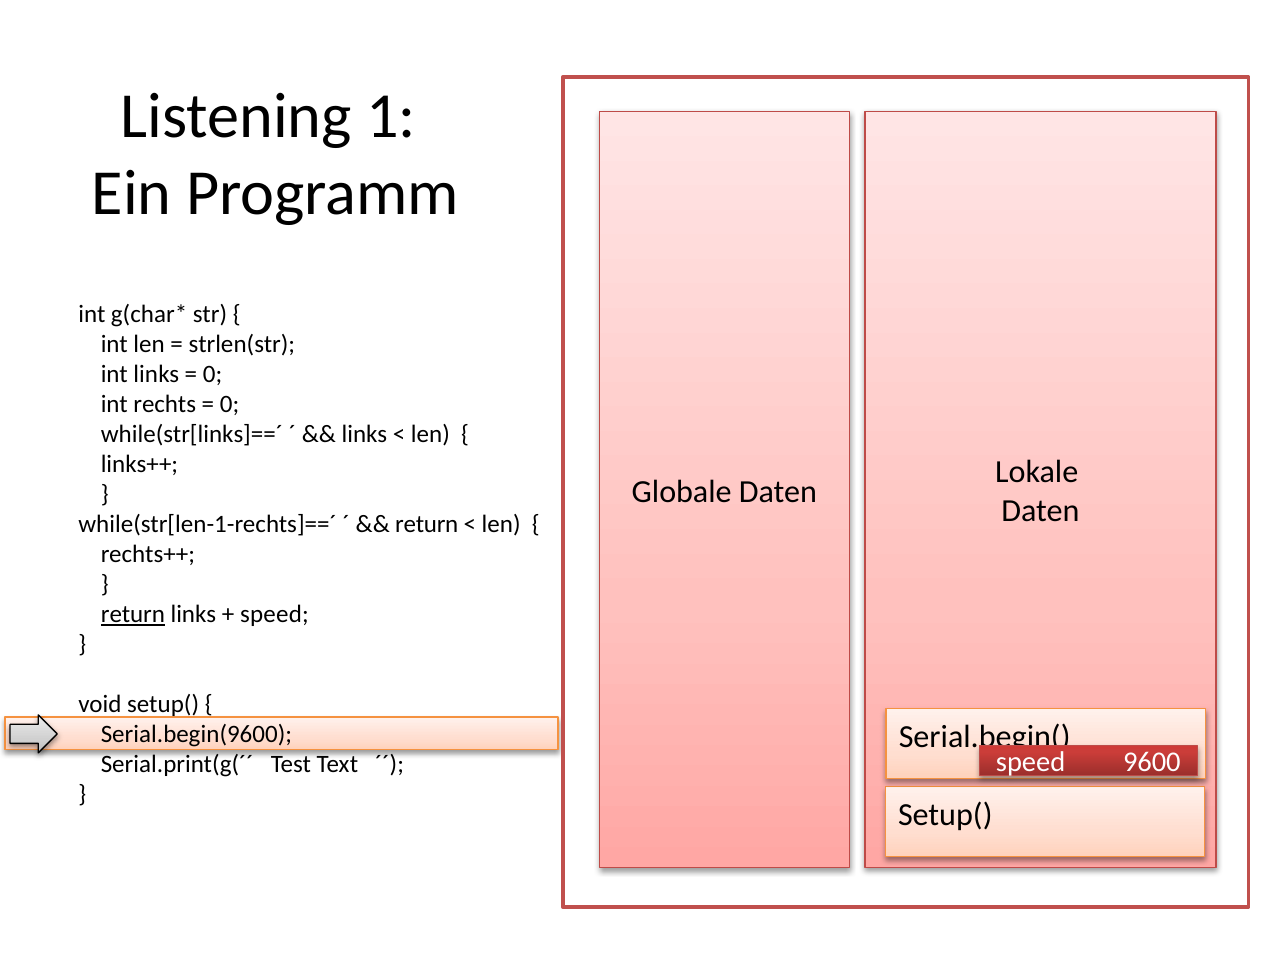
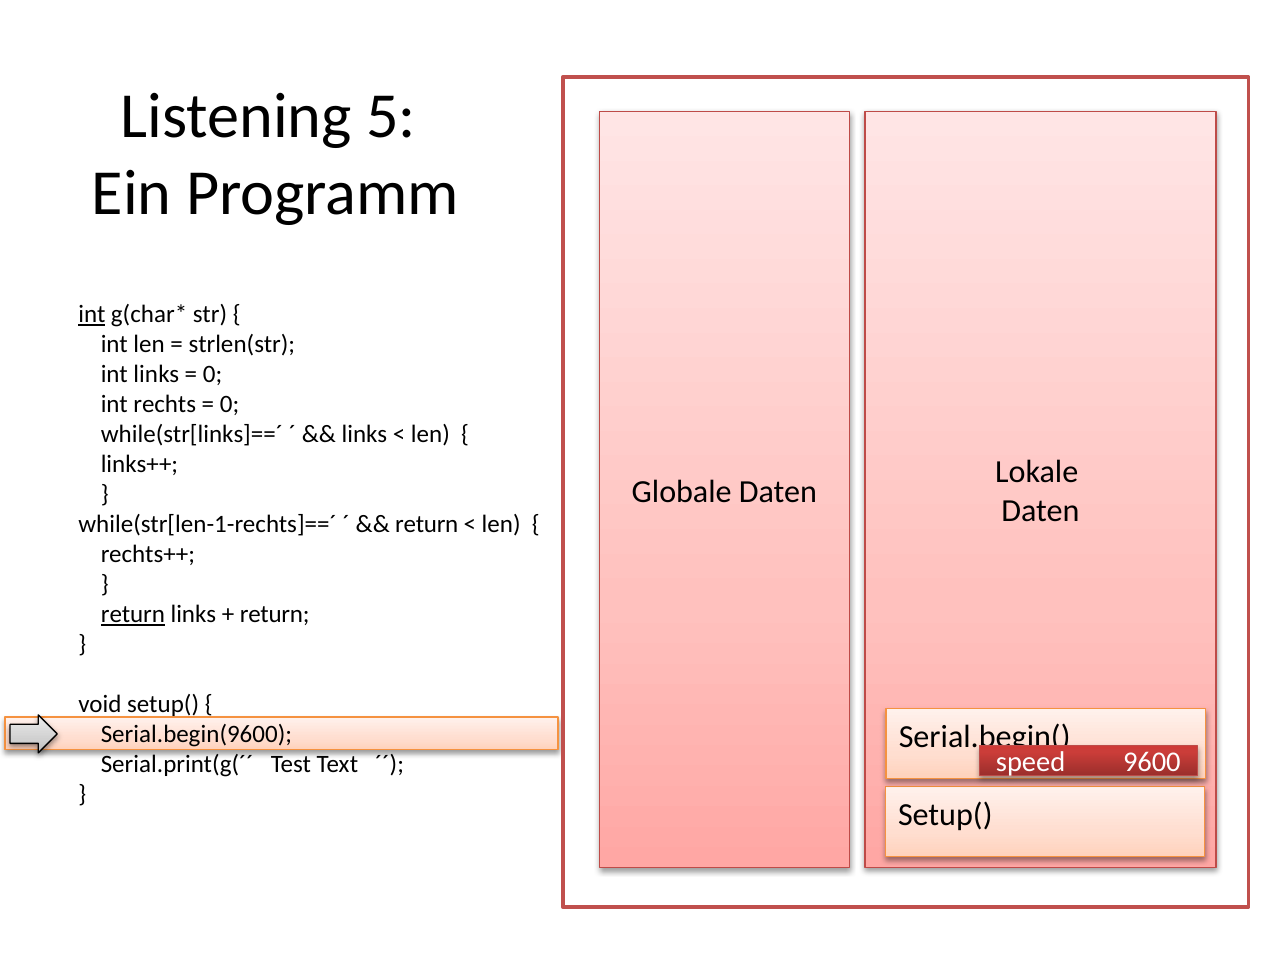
1: 1 -> 5
int at (92, 314) underline: none -> present
speed at (274, 614): speed -> return
